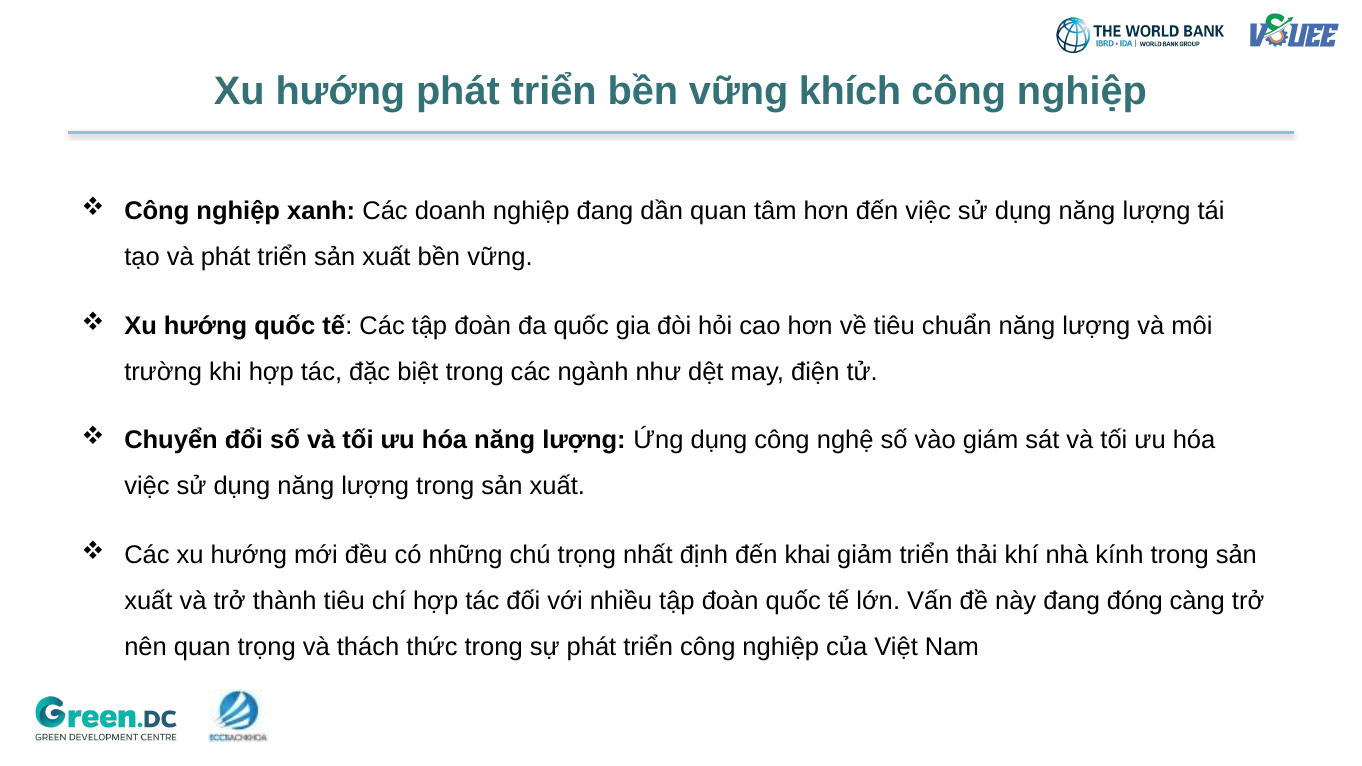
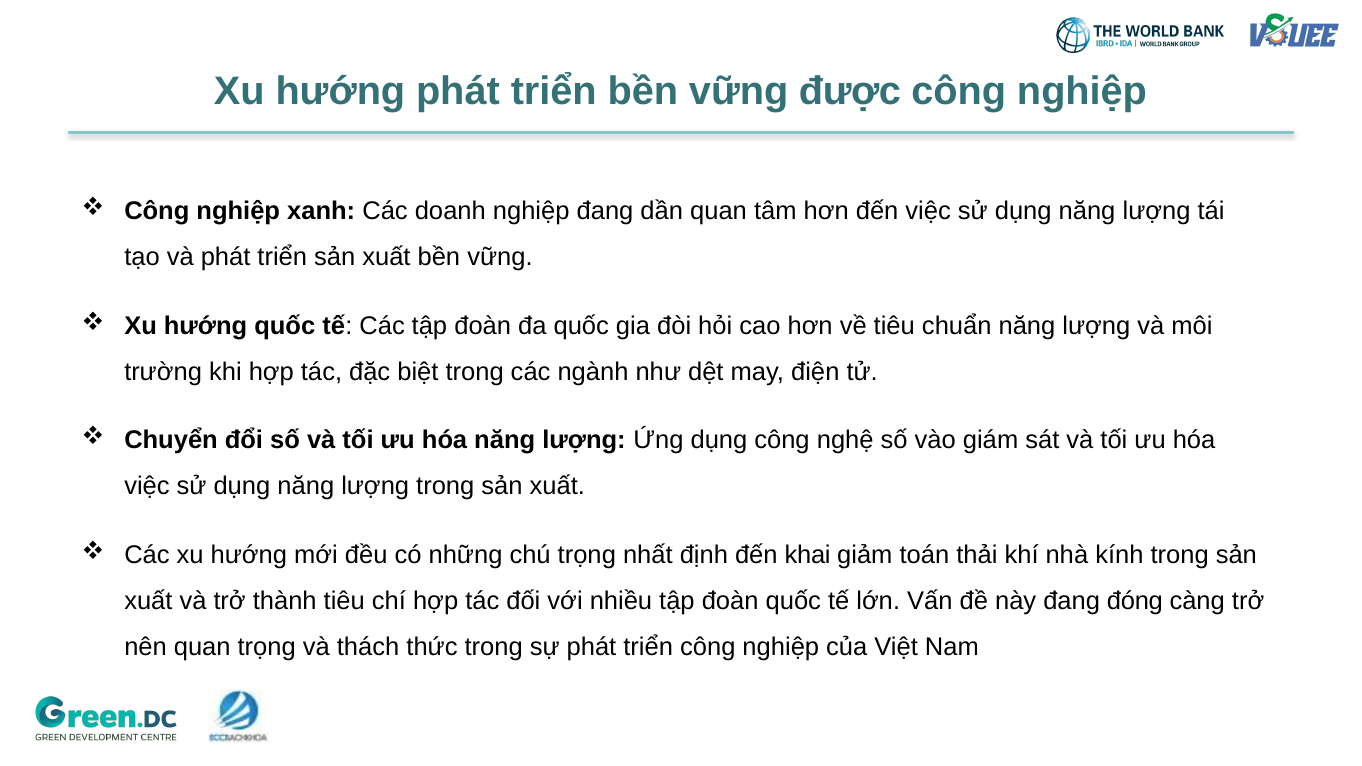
khích: khích -> được
giảm triển: triển -> toán
